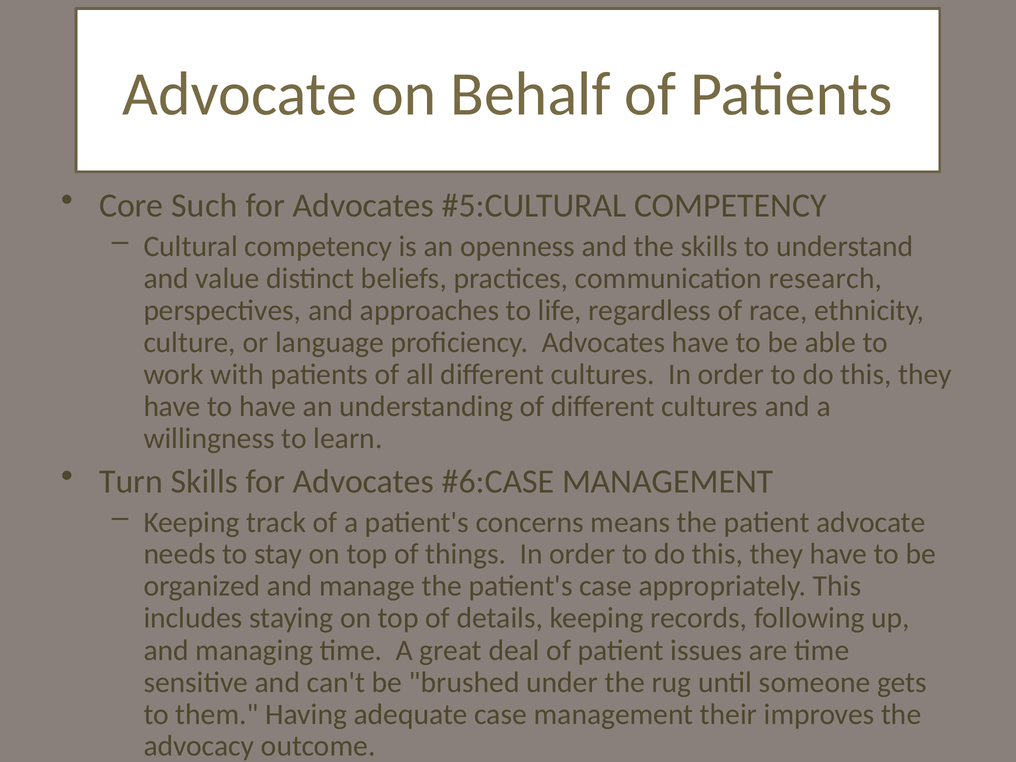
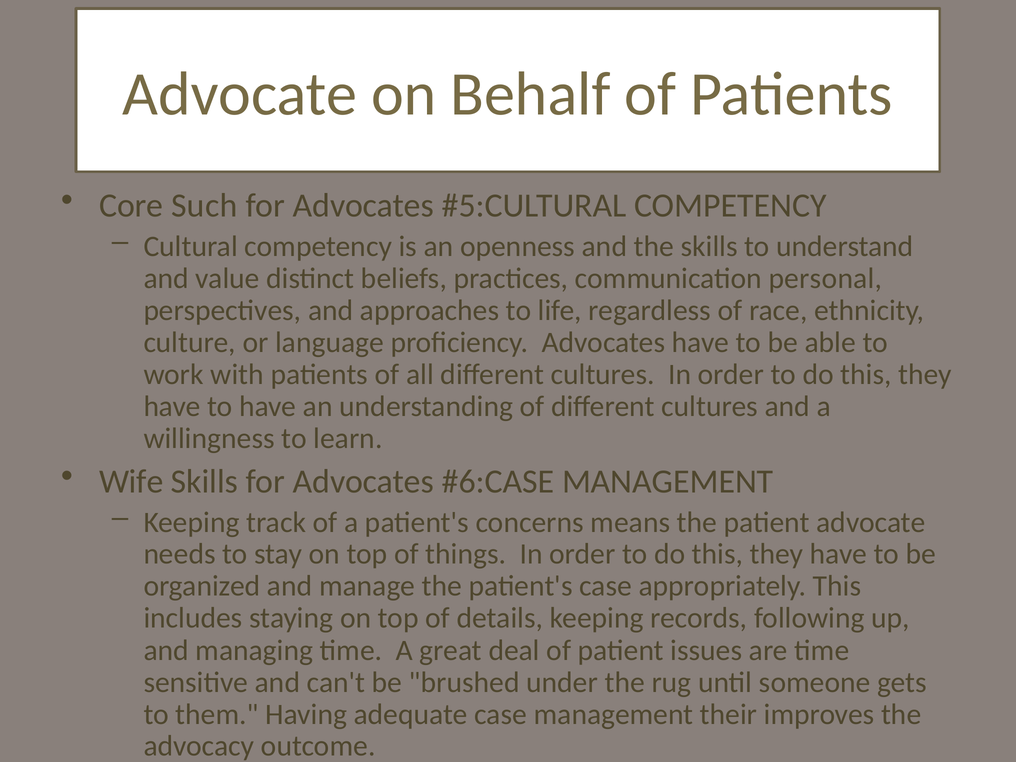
research: research -> personal
Turn: Turn -> Wife
